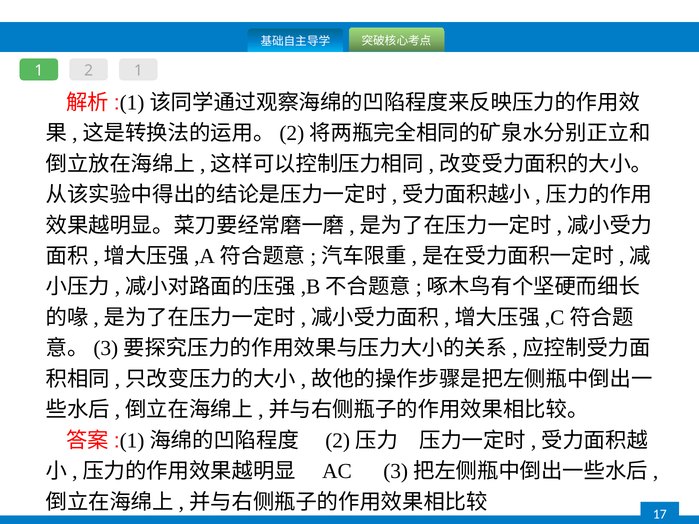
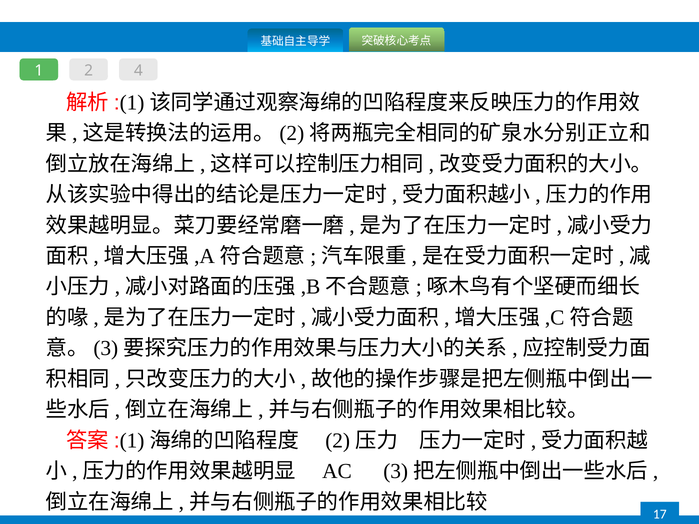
2 1: 1 -> 4
